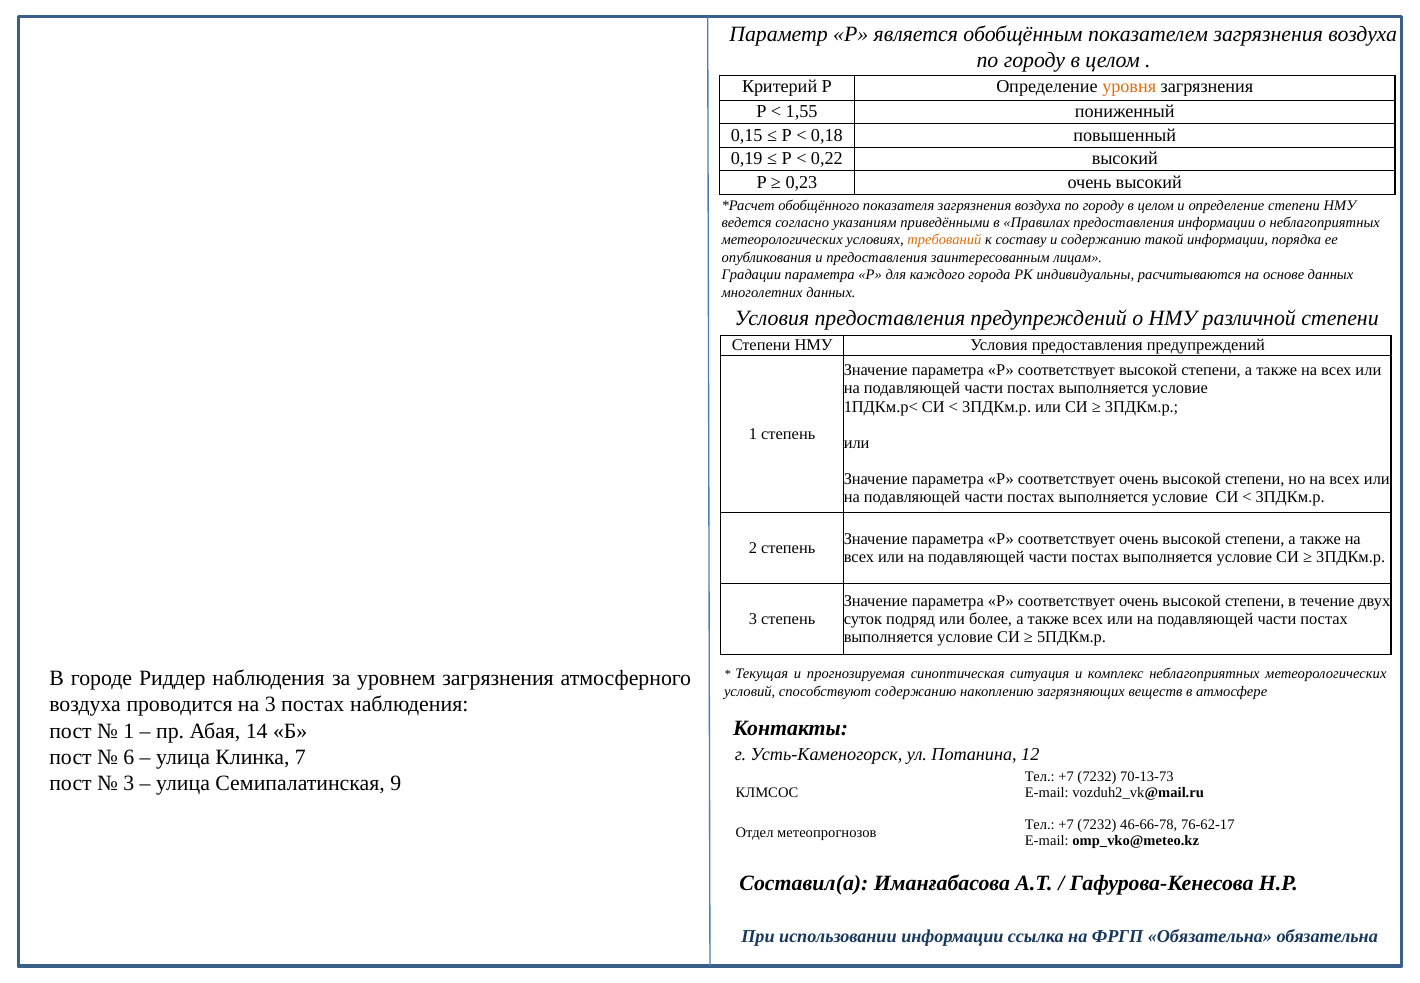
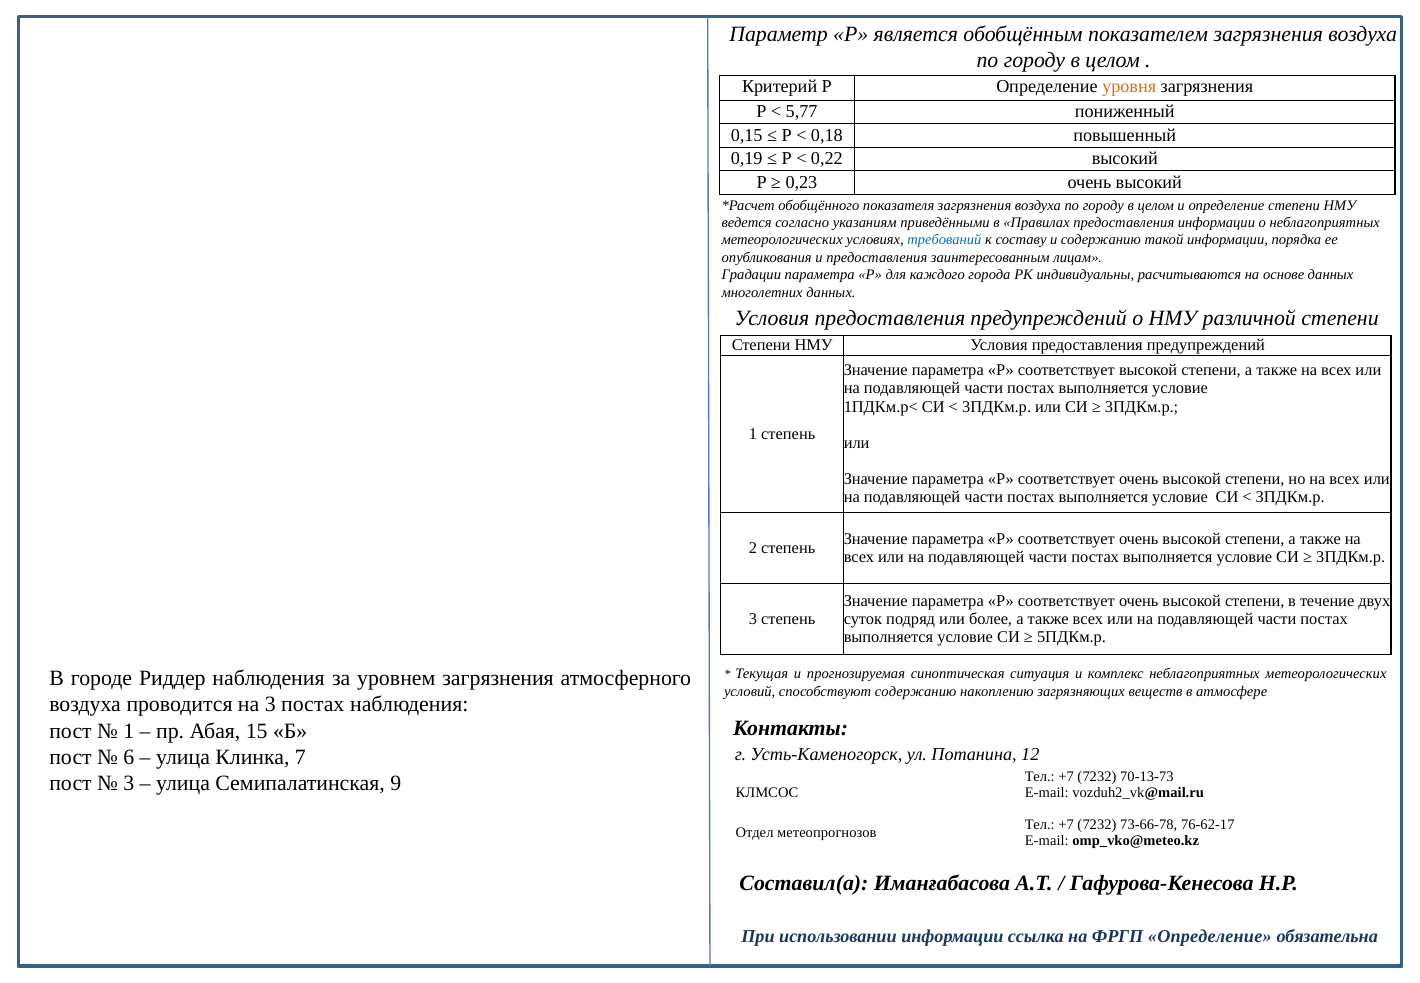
1,55: 1,55 -> 5,77
требований colour: orange -> blue
14: 14 -> 15
46-66-78: 46-66-78 -> 73-66-78
ФРГП Обязательна: Обязательна -> Определение
